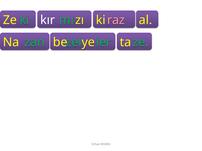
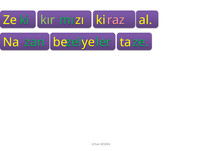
kır colour: white -> light green
